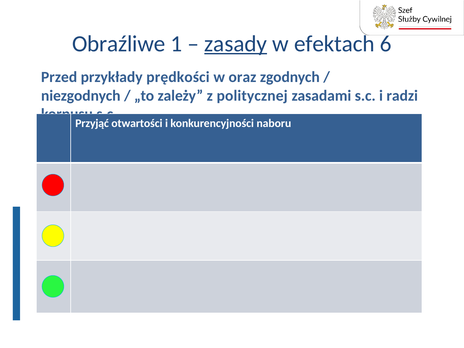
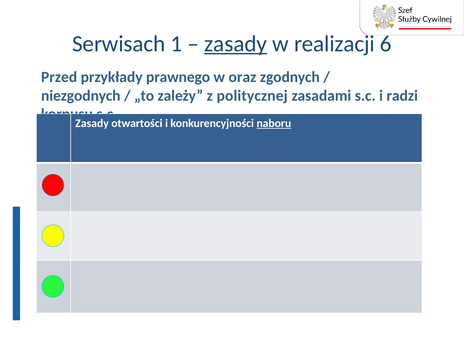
Obraźliwe: Obraźliwe -> Serwisach
efektach: efektach -> realizacji
prędkości: prędkości -> prawnego
Przyjąć at (92, 123): Przyjąć -> Zasady
naboru underline: none -> present
